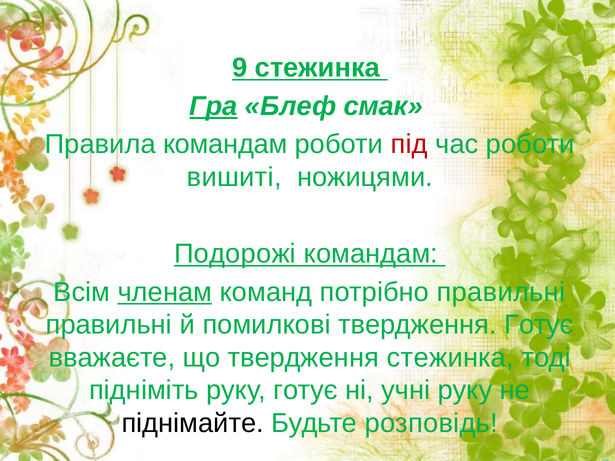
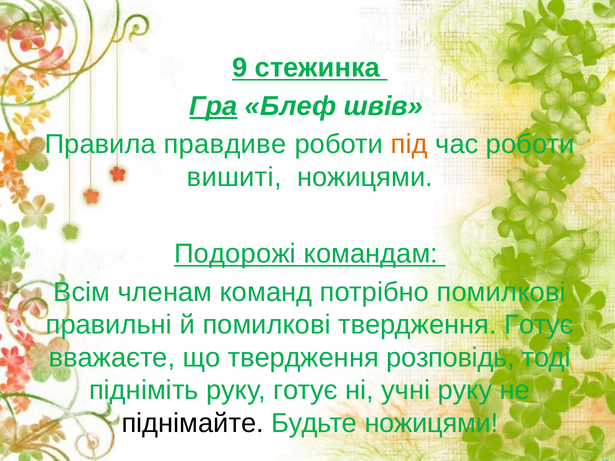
смак: смак -> швів
Правила командам: командам -> правдиве
під colour: red -> orange
членам underline: present -> none
потрібно правильні: правильні -> помилкові
твердження стежинка: стежинка -> розповідь
Будьте розповідь: розповідь -> ножицями
